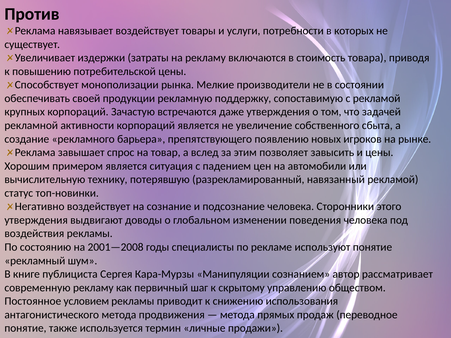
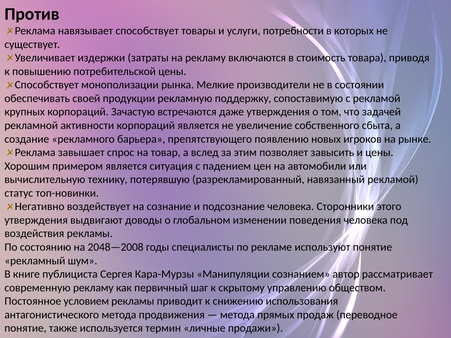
навязывает воздействует: воздействует -> способствует
2001—2008: 2001—2008 -> 2048—2008
